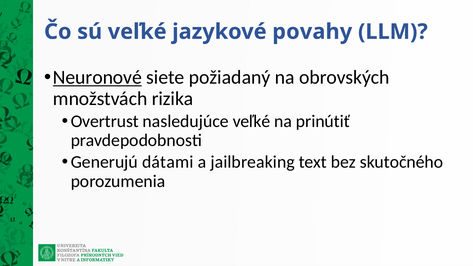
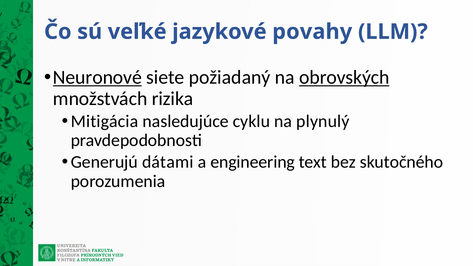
obrovských underline: none -> present
Overtrust: Overtrust -> Mitigácia
nasledujúce veľké: veľké -> cyklu
prinútiť: prinútiť -> plynulý
jailbreaking: jailbreaking -> engineering
